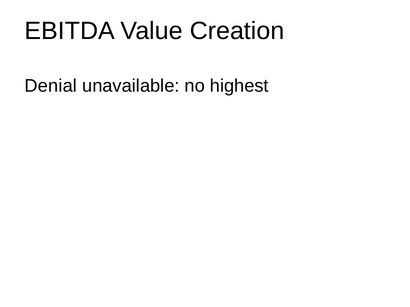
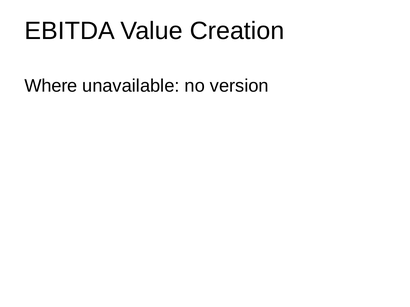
Denial: Denial -> Where
highest: highest -> version
